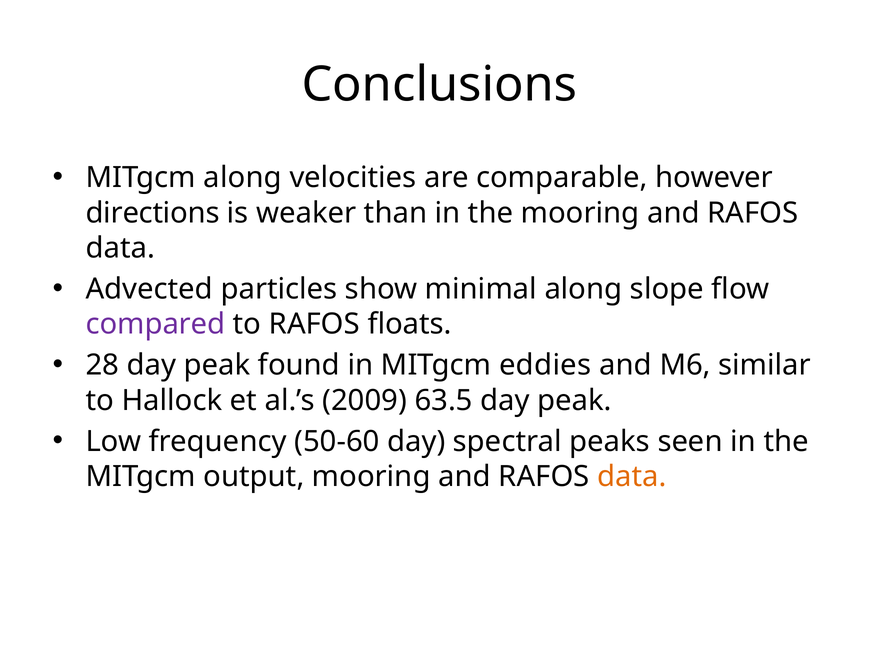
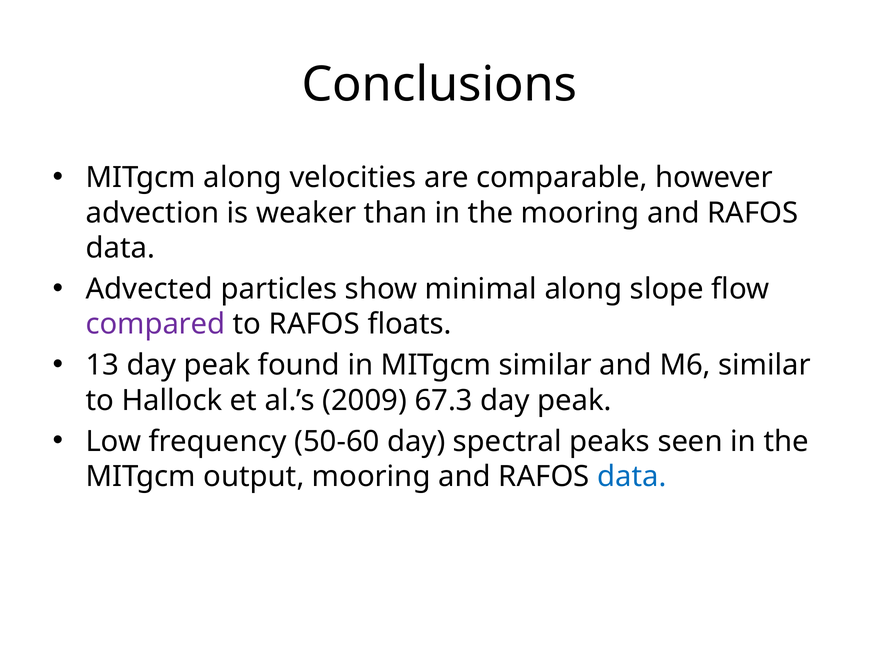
directions: directions -> advection
28: 28 -> 13
MITgcm eddies: eddies -> similar
63.5: 63.5 -> 67.3
data at (632, 477) colour: orange -> blue
